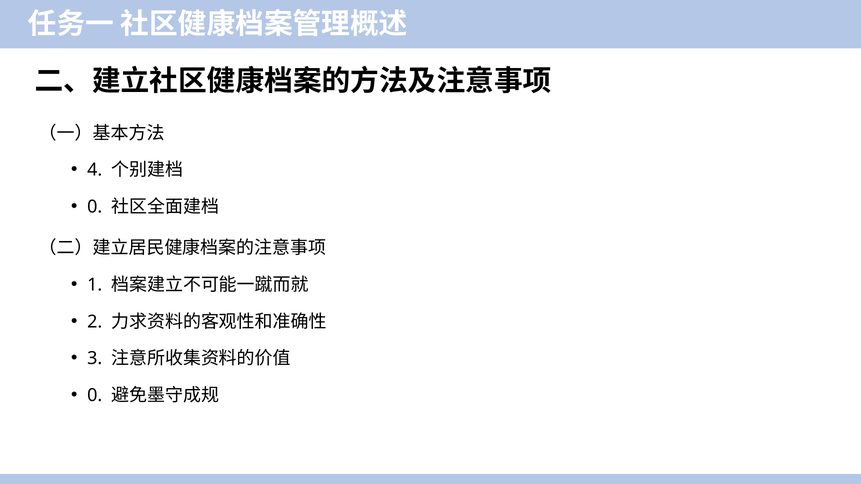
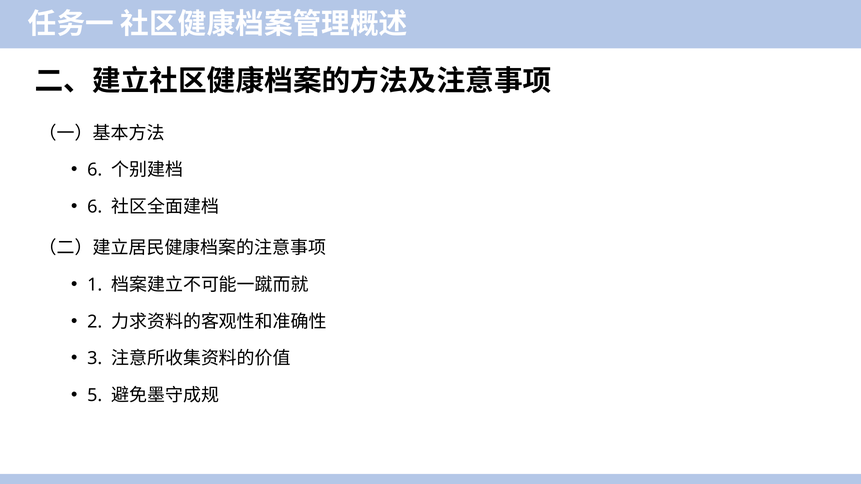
4 at (95, 170): 4 -> 6
0 at (95, 207): 0 -> 6
0 at (95, 395): 0 -> 5
